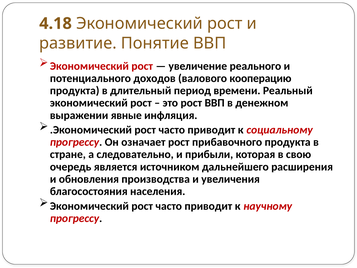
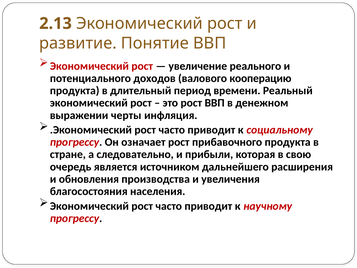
4.18: 4.18 -> 2.13
явные: явные -> черты
